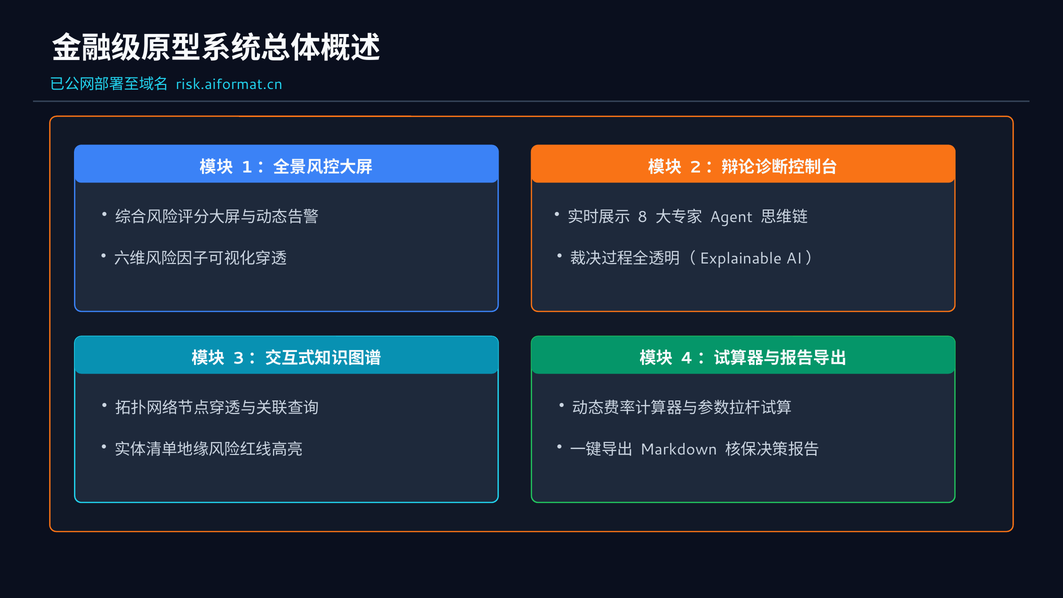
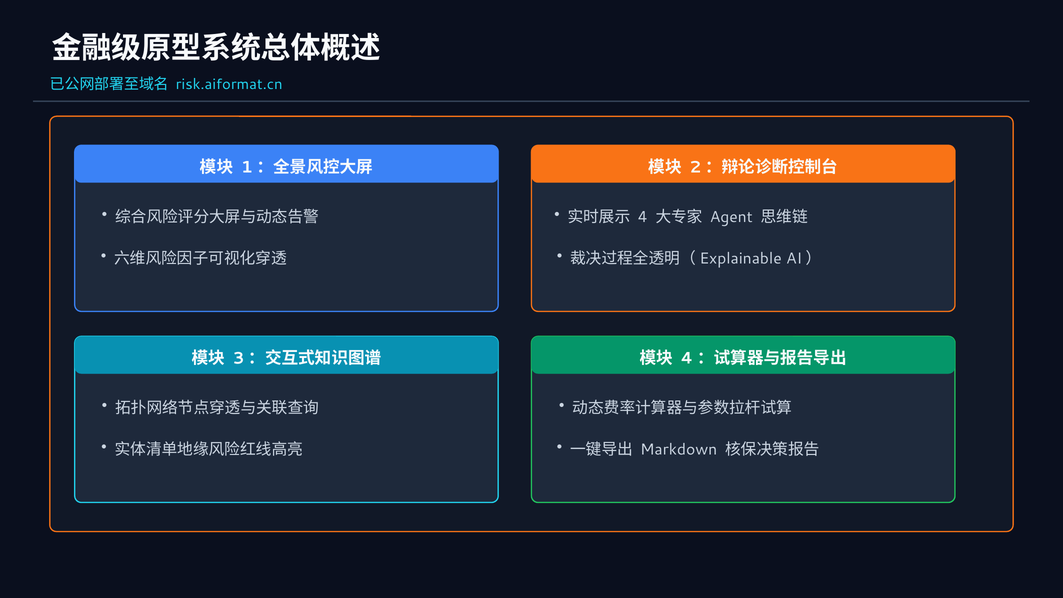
8: 8 -> 4
